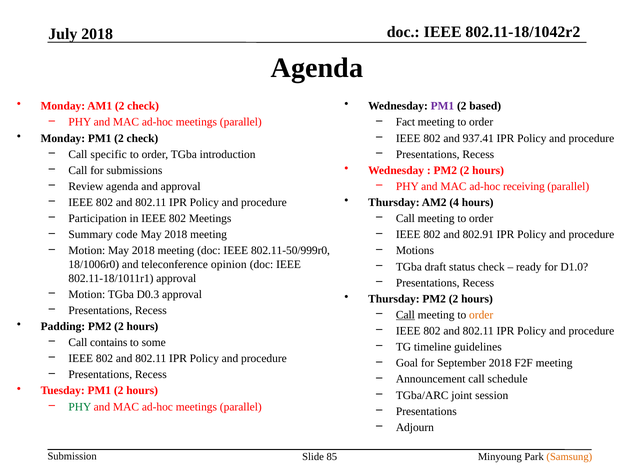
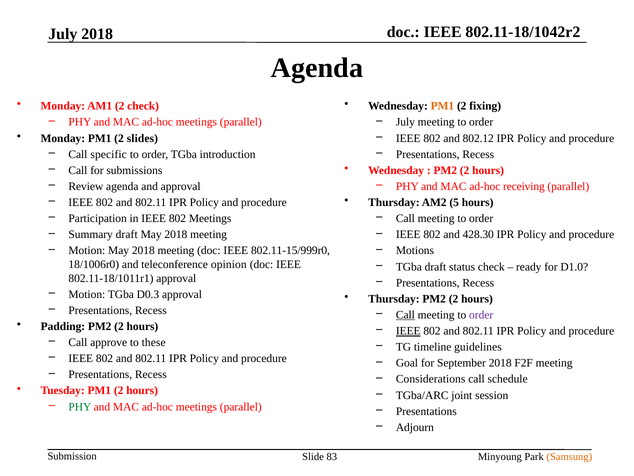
PM1 at (442, 106) colour: purple -> orange
based: based -> fixing
Fact at (405, 122): Fact -> July
PM1 2 check: check -> slides
937.41: 937.41 -> 802.12
4: 4 -> 5
Summary code: code -> draft
802.91: 802.91 -> 428.30
802.11-50/999r0: 802.11-50/999r0 -> 802.11-15/999r0
order at (481, 315) colour: orange -> purple
IEEE at (408, 331) underline: none -> present
contains: contains -> approve
some: some -> these
Announcement: Announcement -> Considerations
85: 85 -> 83
